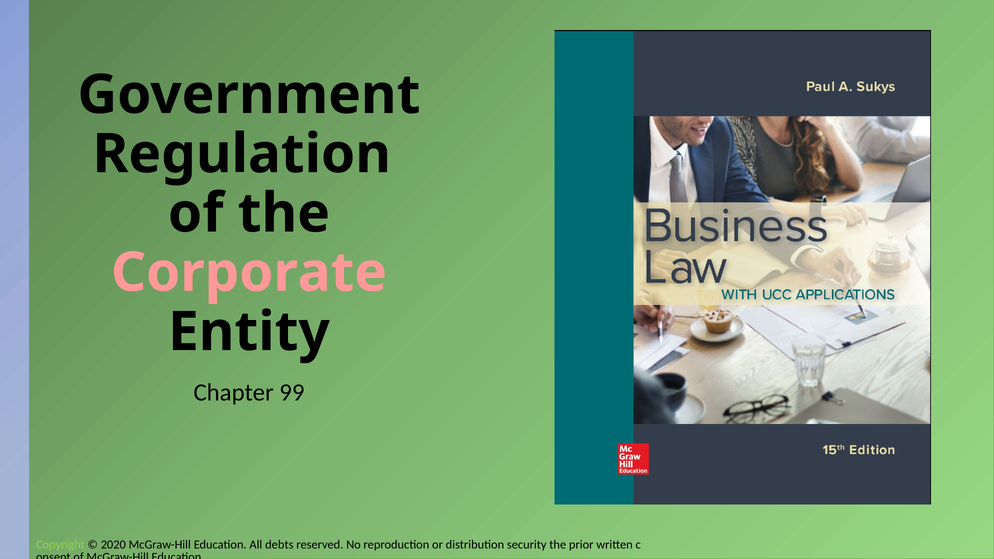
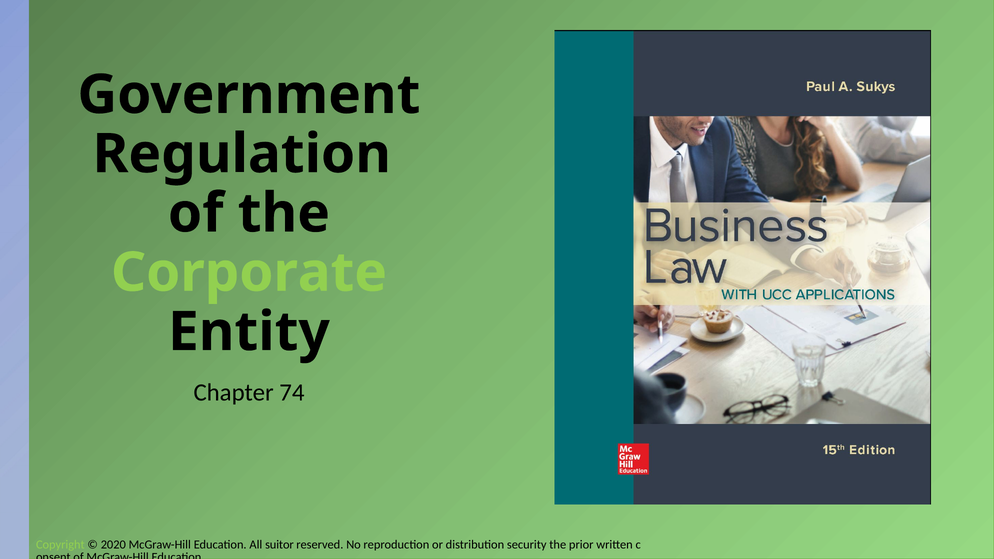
Corporate colour: pink -> light green
99: 99 -> 74
debts: debts -> suitor
